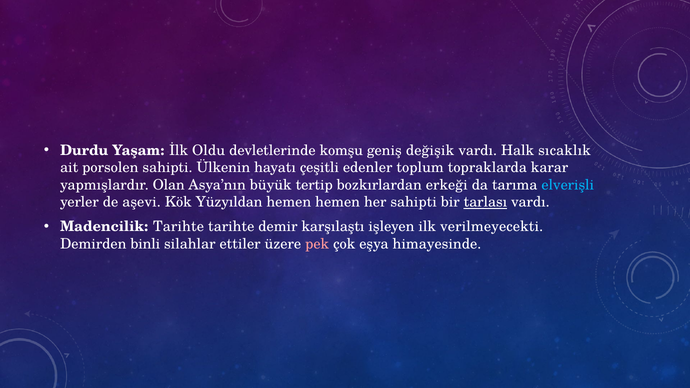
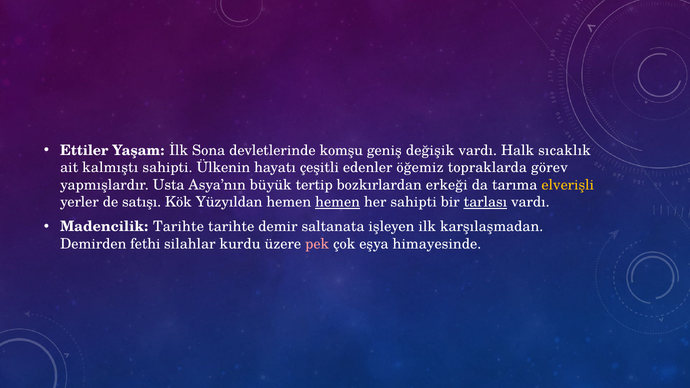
Durdu: Durdu -> Ettiler
Oldu: Oldu -> Sona
porsolen: porsolen -> kalmıştı
toplum: toplum -> öğemiz
karar: karar -> görev
Olan: Olan -> Usta
elverişli colour: light blue -> yellow
aşevi: aşevi -> satışı
hemen at (338, 202) underline: none -> present
karşılaştı: karşılaştı -> saltanata
verilmeyecekti: verilmeyecekti -> karşılaşmadan
binli: binli -> fethi
ettiler: ettiler -> kurdu
